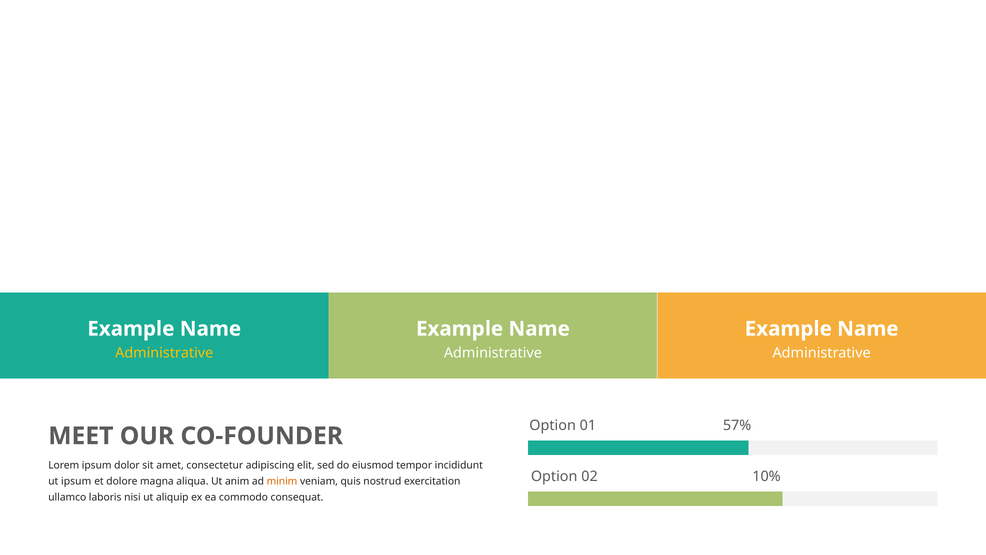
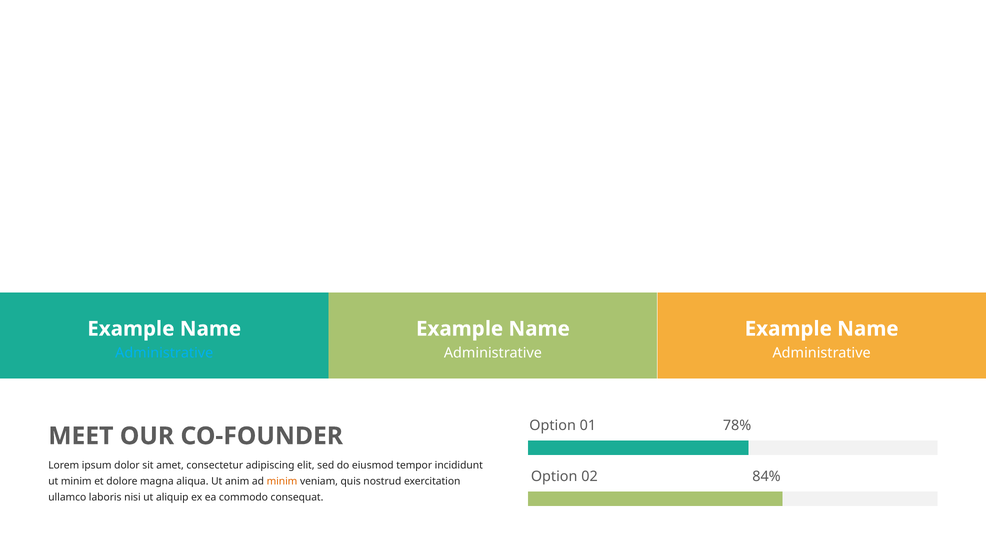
Administrative at (164, 353) colour: yellow -> light blue
57%: 57% -> 78%
10%: 10% -> 84%
ut ipsum: ipsum -> minim
